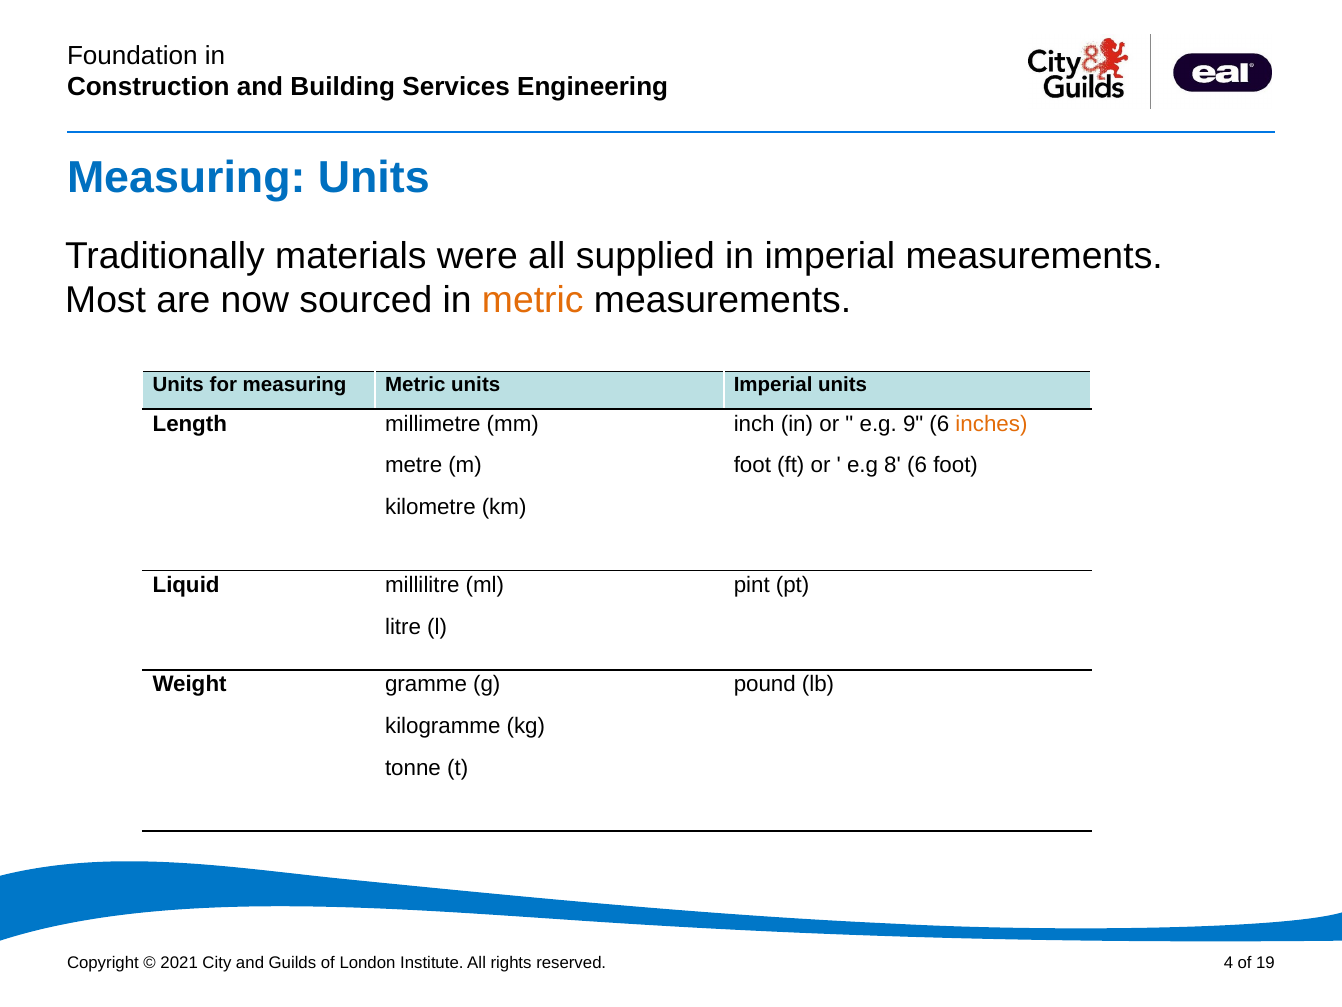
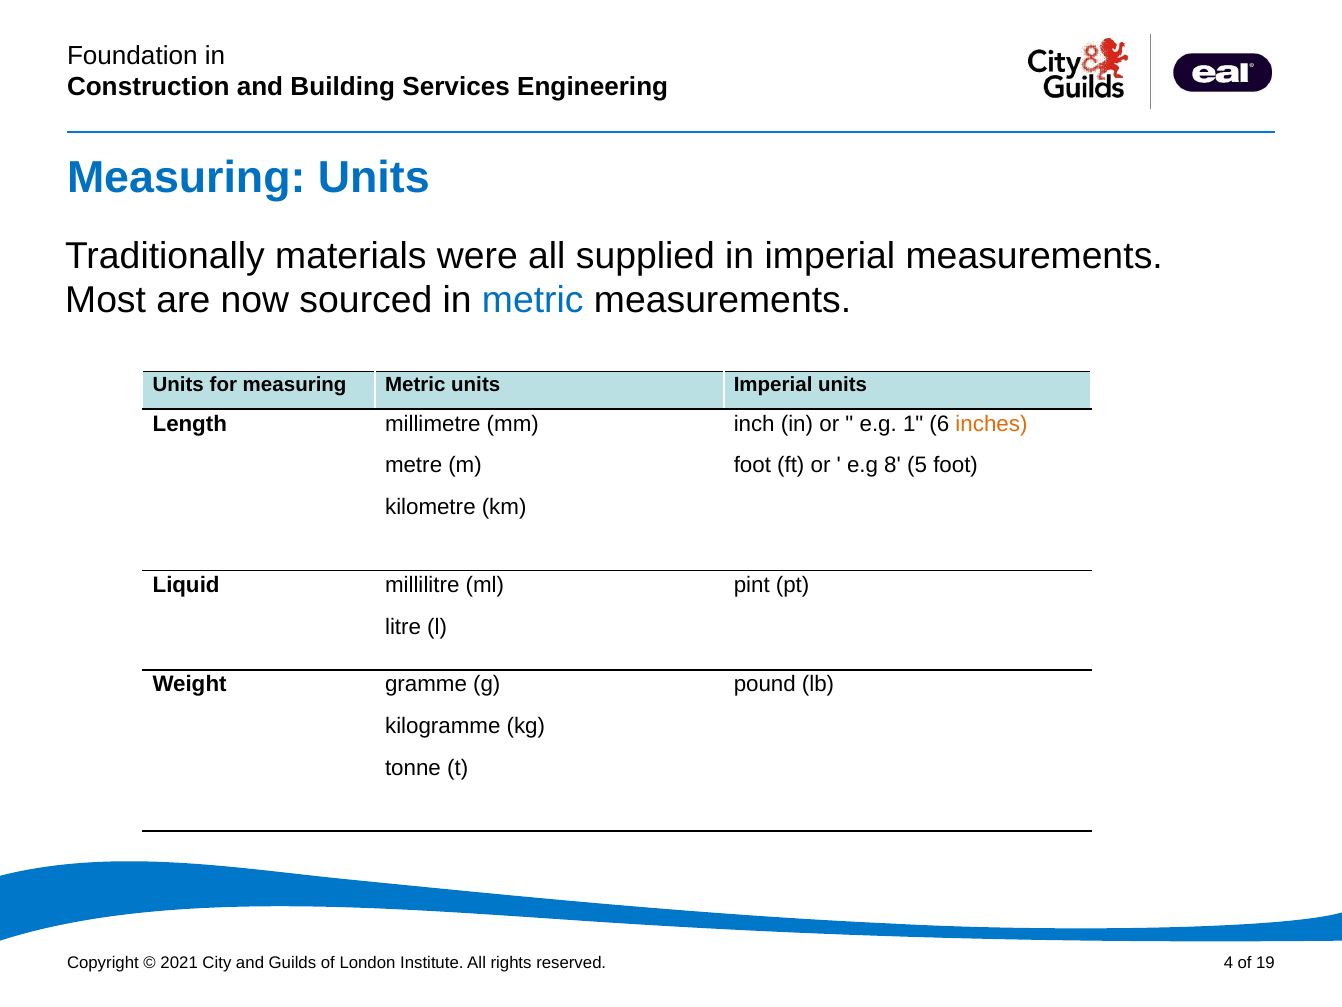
metric at (533, 300) colour: orange -> blue
9: 9 -> 1
8 6: 6 -> 5
